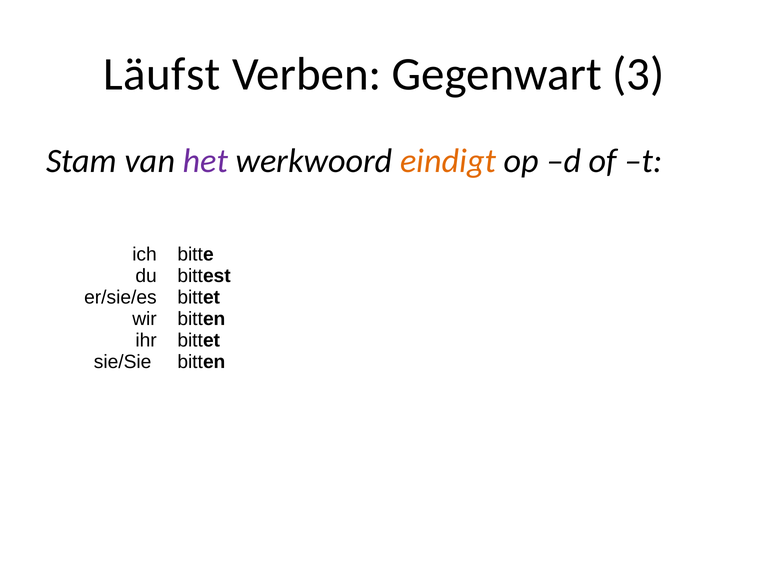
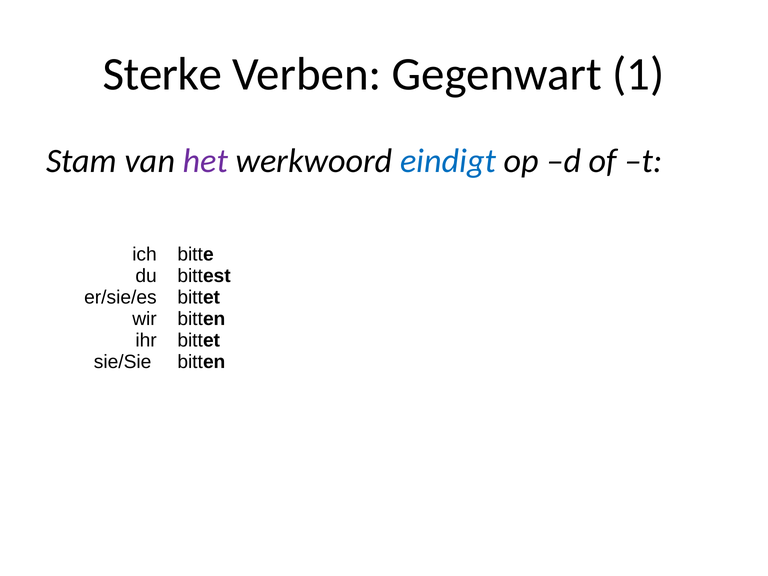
Läufst: Läufst -> Sterke
3: 3 -> 1
eindigt colour: orange -> blue
